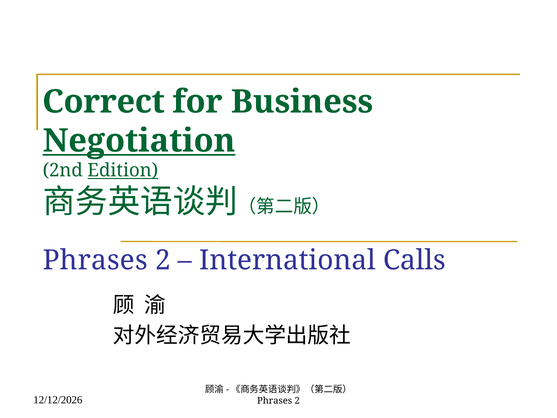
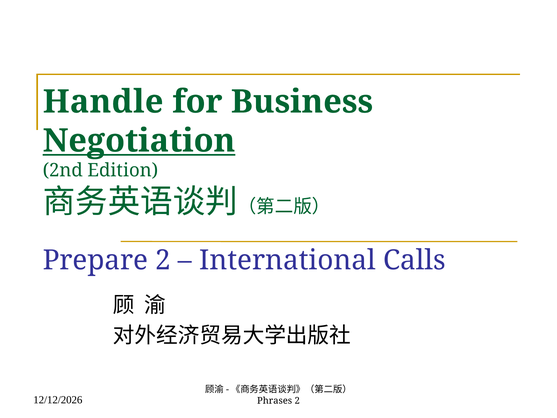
Correct: Correct -> Handle
Edition underline: present -> none
Phrases at (95, 260): Phrases -> Prepare
